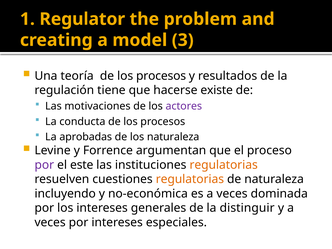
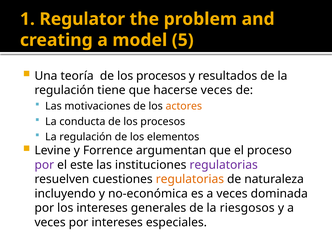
3: 3 -> 5
hacerse existe: existe -> veces
actores colour: purple -> orange
aprobadas at (86, 137): aprobadas -> regulación
los naturaleza: naturaleza -> elementos
regulatorias at (224, 165) colour: orange -> purple
distinguir: distinguir -> riesgosos
